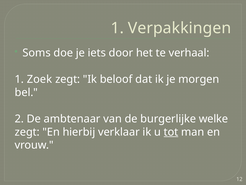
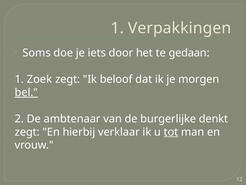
verhaal: verhaal -> gedaan
bel underline: none -> present
welke: welke -> denkt
